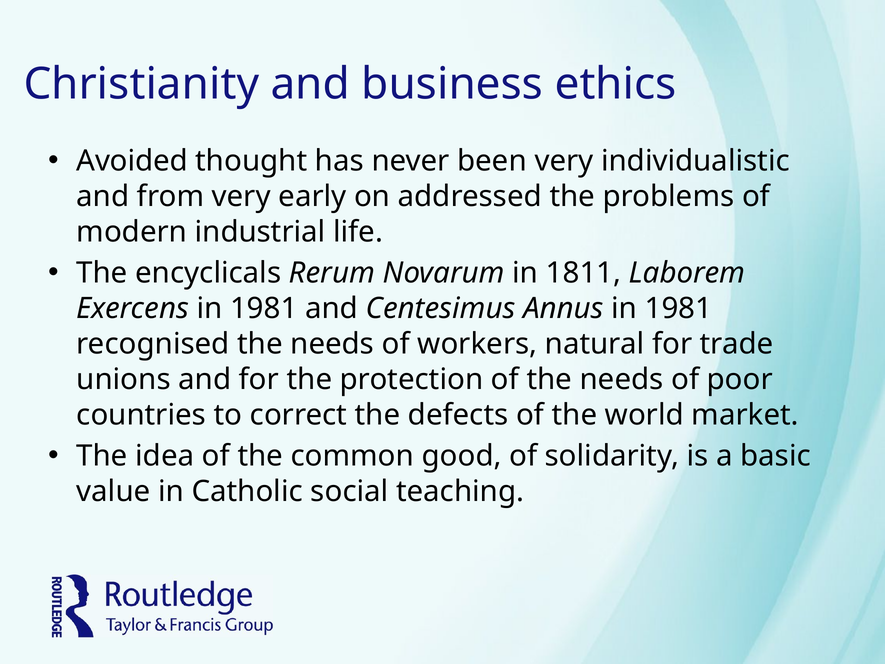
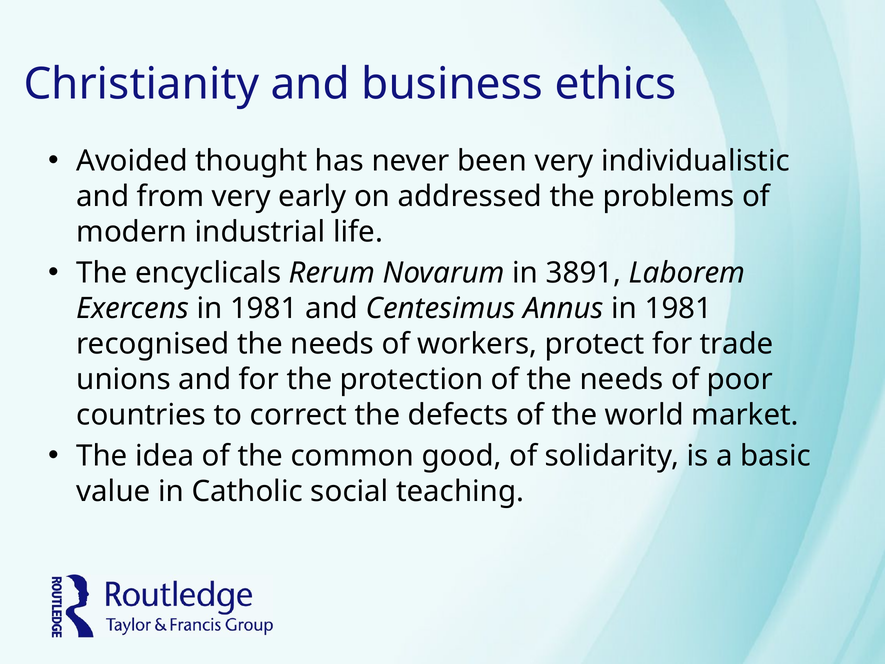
1811: 1811 -> 3891
natural: natural -> protect
